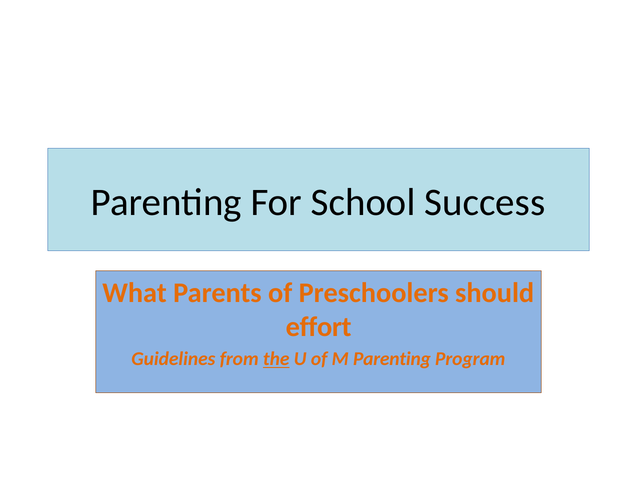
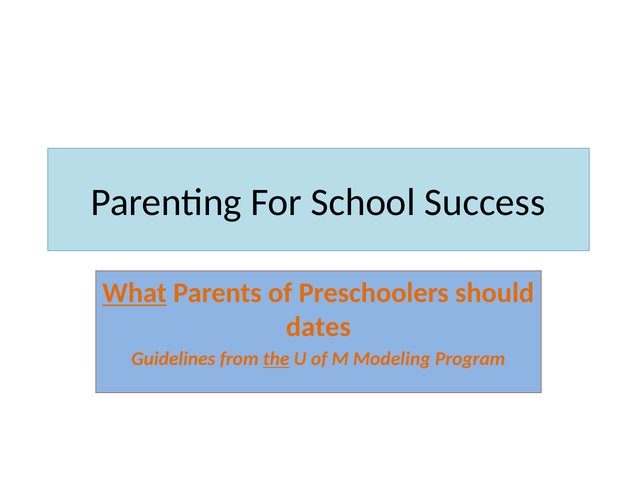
What underline: none -> present
effort: effort -> dates
M Parenting: Parenting -> Modeling
